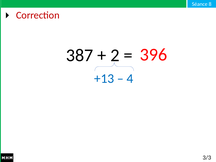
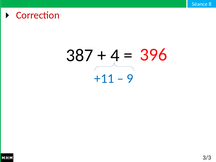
2: 2 -> 4
+13: +13 -> +11
4: 4 -> 9
